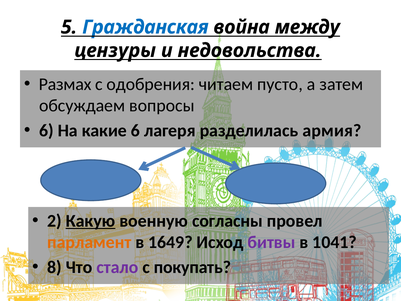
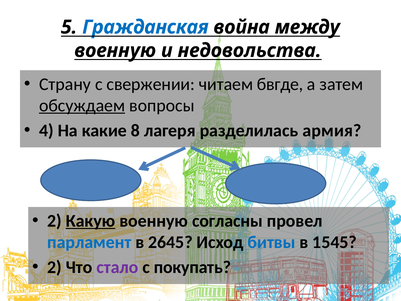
цензуры at (115, 50): цензуры -> военную
Размах: Размах -> Страну
одобрения: одобрения -> свержении
пусто: пусто -> бвгде
обсуждаем underline: none -> present
6 at (46, 130): 6 -> 4
какие 6: 6 -> 8
парламент colour: orange -> blue
1649: 1649 -> 2645
битвы colour: purple -> blue
1041: 1041 -> 1545
8 at (55, 267): 8 -> 2
